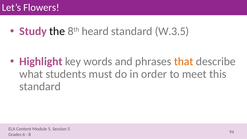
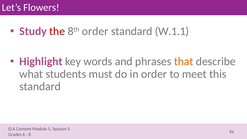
the colour: black -> red
8th heard: heard -> order
W.3.5: W.3.5 -> W.1.1
